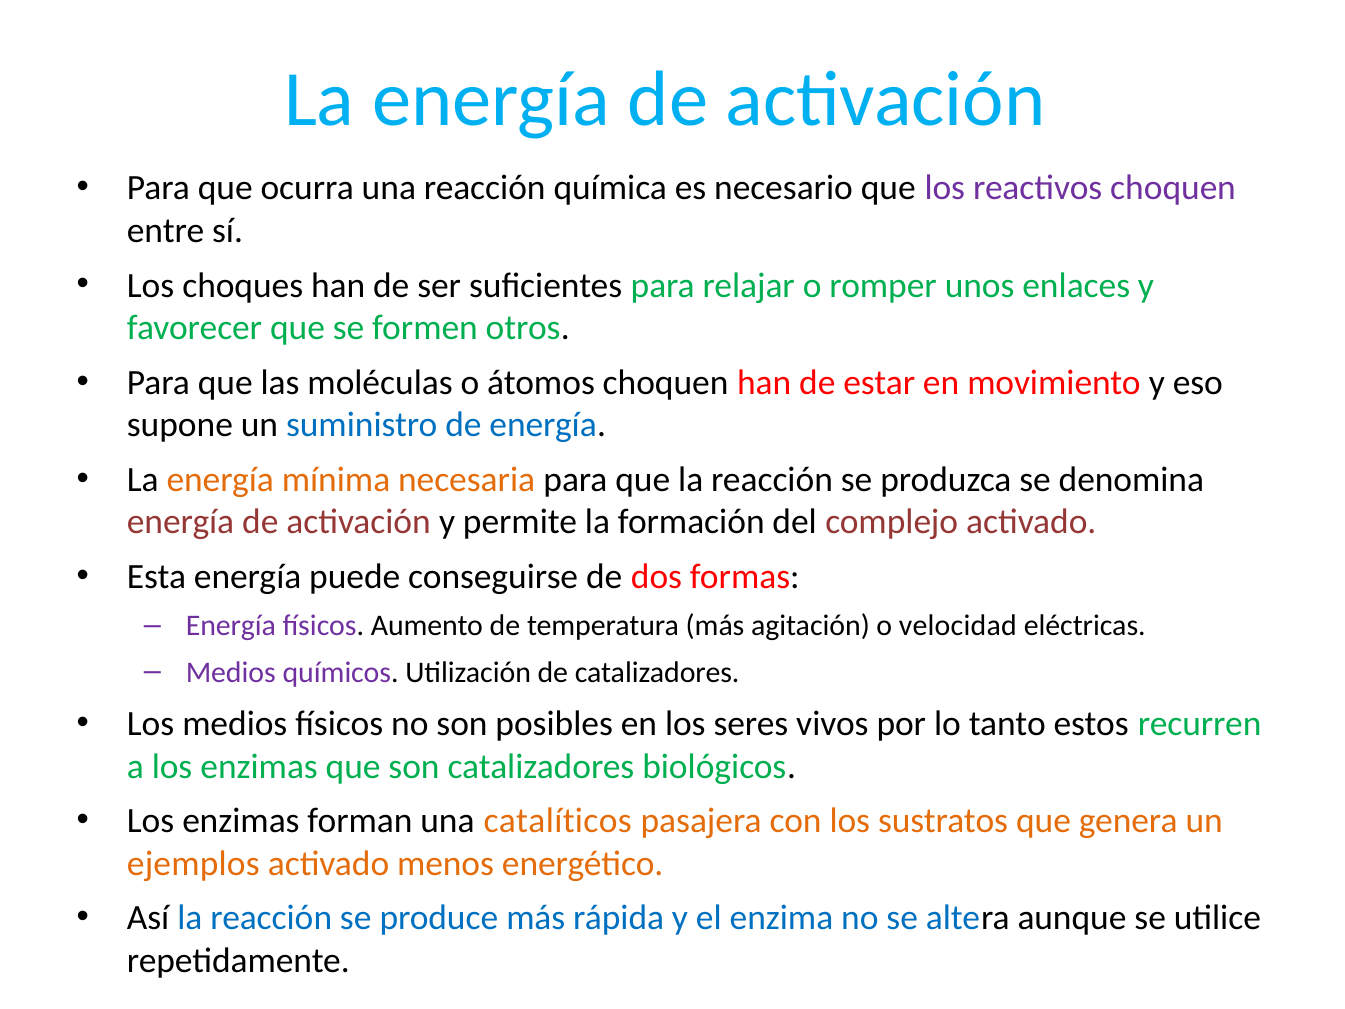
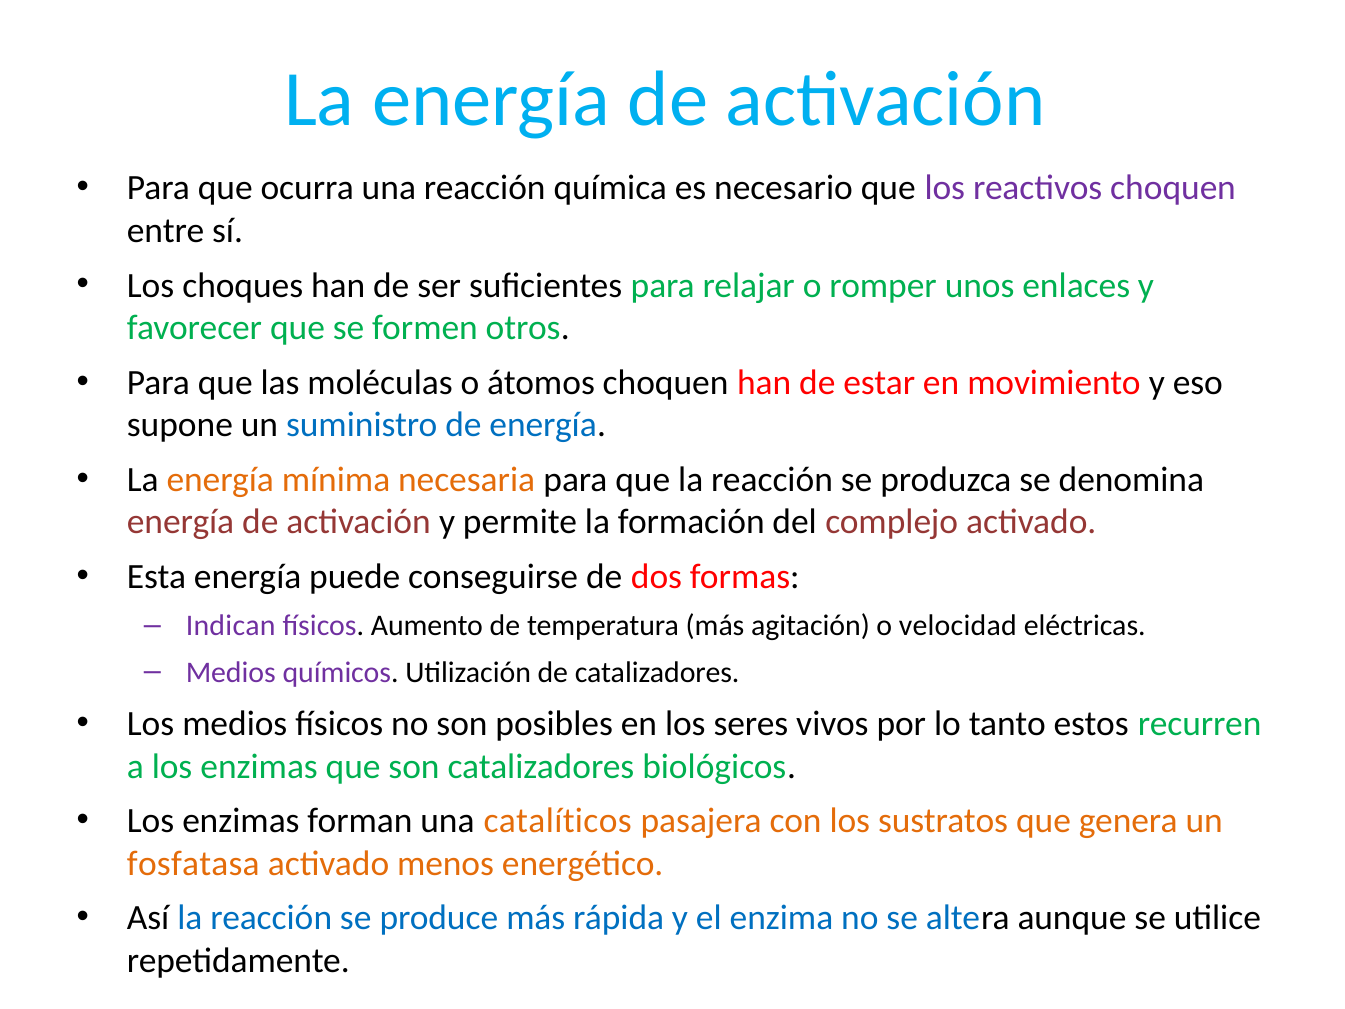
Energía at (231, 626): Energía -> Indican
ejemplos: ejemplos -> fosfatasa
